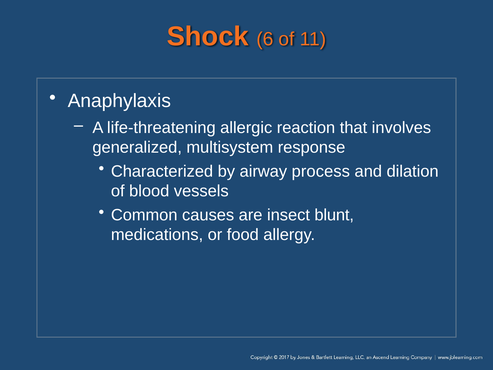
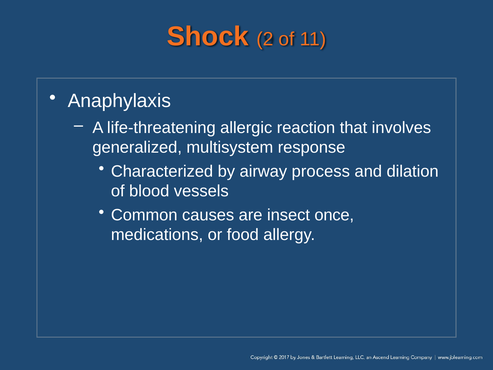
6: 6 -> 2
blunt: blunt -> once
